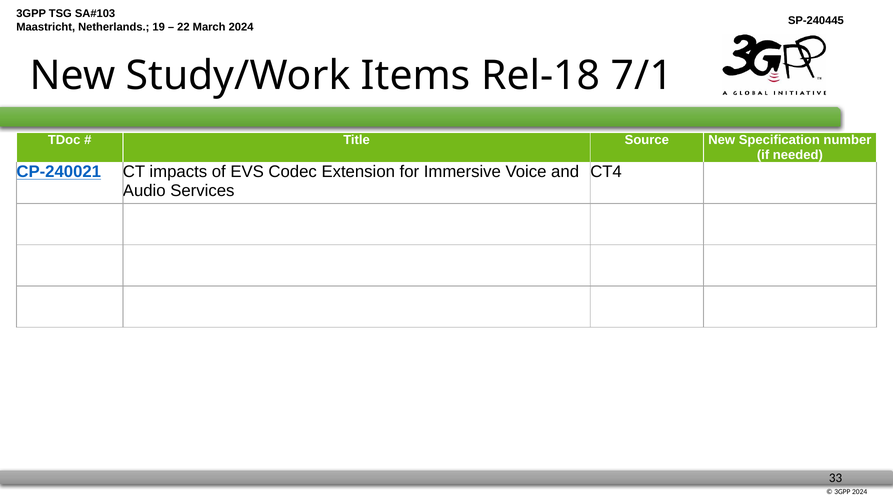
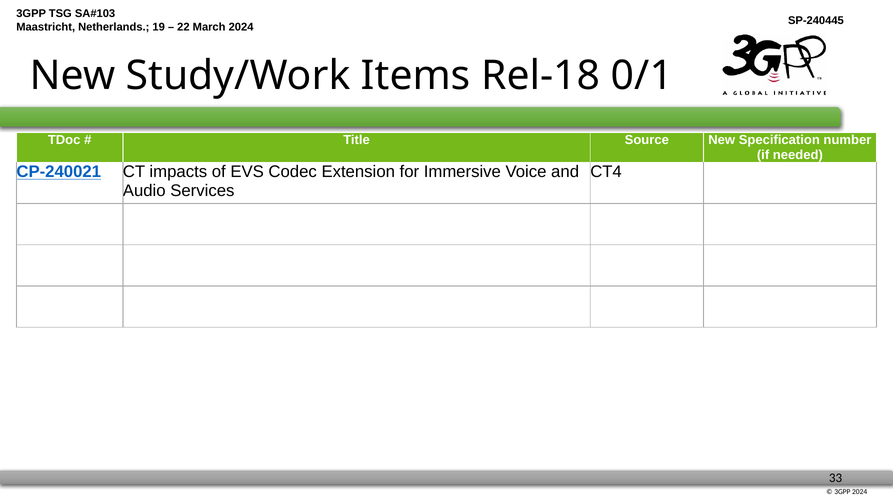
7/1: 7/1 -> 0/1
